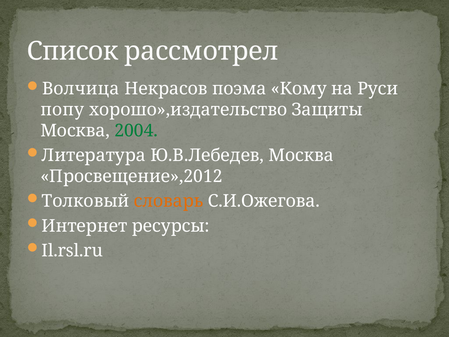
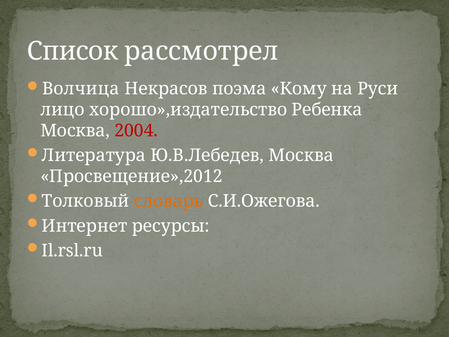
попу: попу -> лицо
Защиты: Защиты -> Ребенка
2004 colour: green -> red
